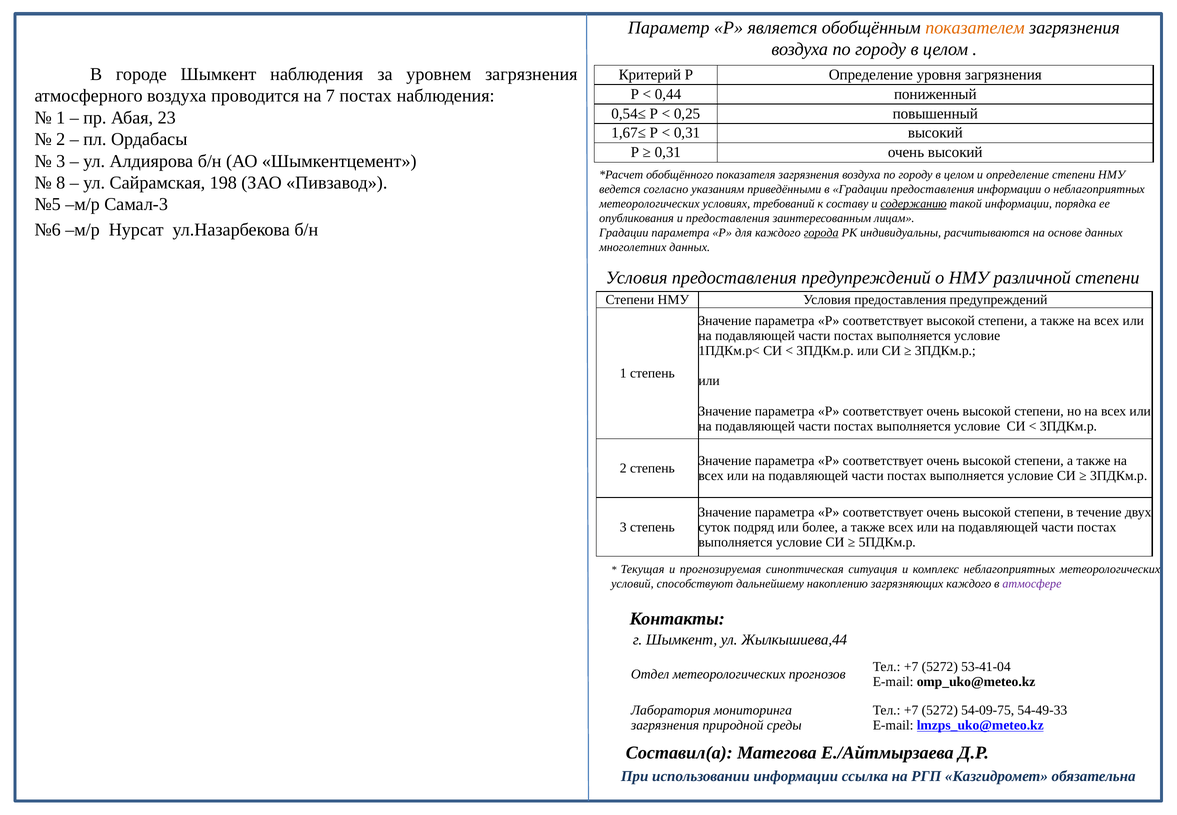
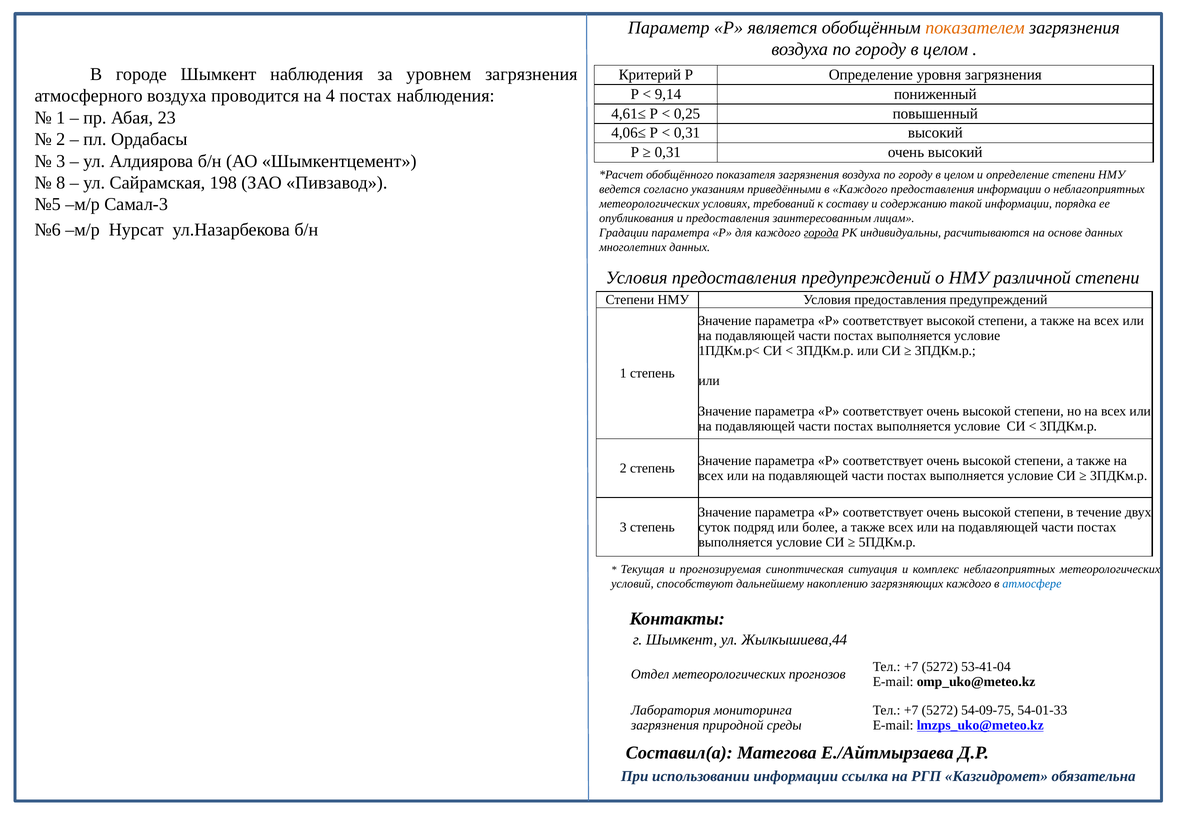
0,44: 0,44 -> 9,14
7: 7 -> 4
0,54≤: 0,54≤ -> 4,61≤
1,67≤: 1,67≤ -> 4,06≤
в Градации: Градации -> Каждого
содержанию underline: present -> none
атмосфере colour: purple -> blue
54-49-33: 54-49-33 -> 54-01-33
